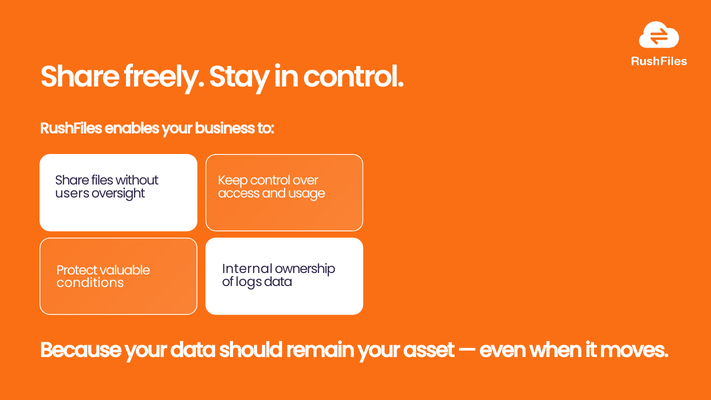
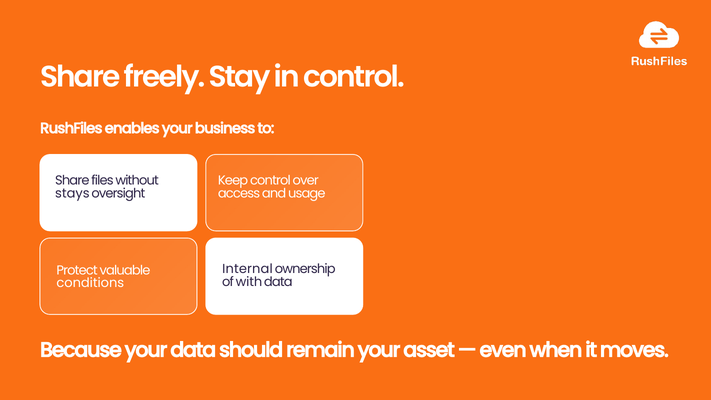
users: users -> stays
logs: logs -> with
